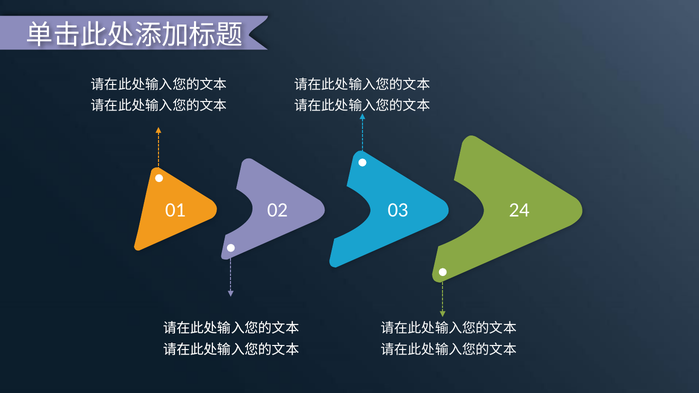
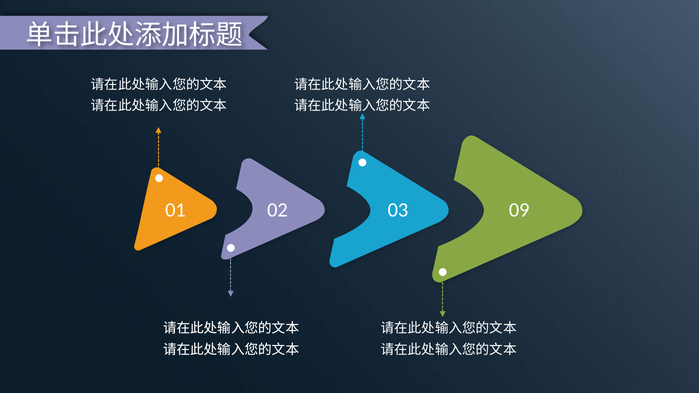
24: 24 -> 09
